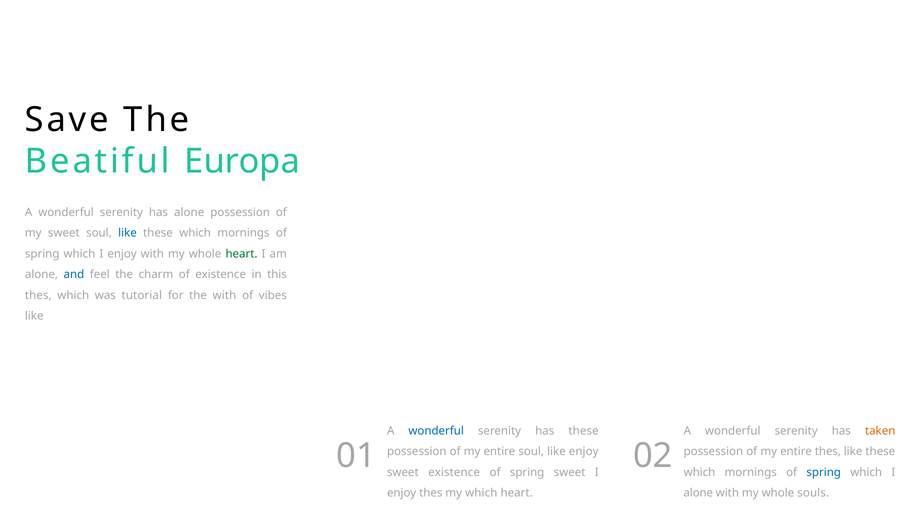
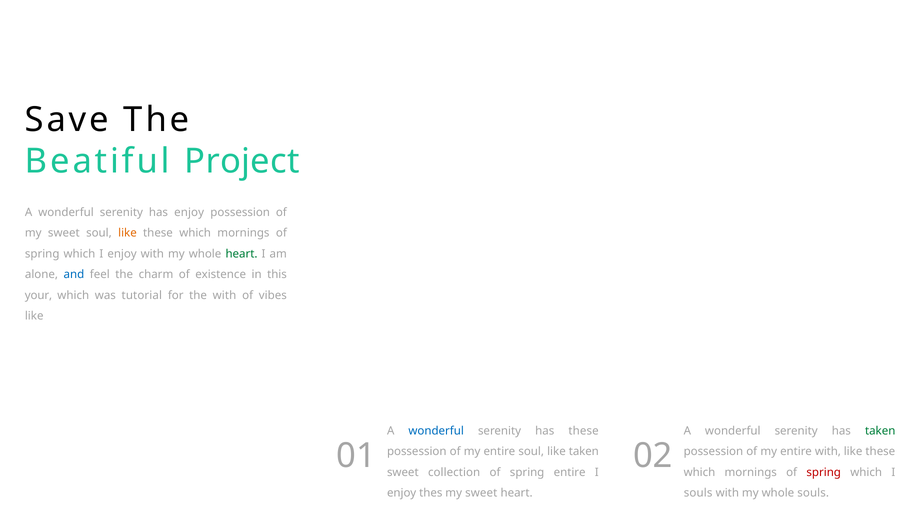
Europa: Europa -> Project
has alone: alone -> enjoy
like at (127, 233) colour: blue -> orange
thes at (38, 295): thes -> your
taken at (880, 431) colour: orange -> green
like enjoy: enjoy -> taken
entire thes: thes -> with
sweet existence: existence -> collection
spring sweet: sweet -> entire
spring at (824, 472) colour: blue -> red
which at (481, 493): which -> sweet
alone at (698, 493): alone -> souls
